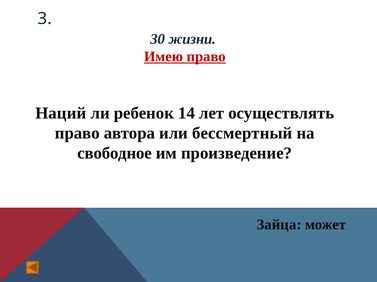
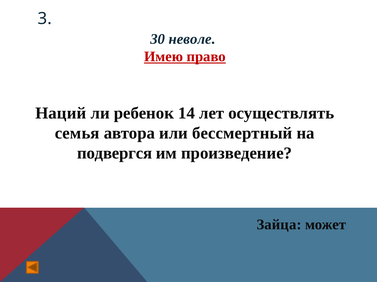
жизни: жизни -> неволе
право at (77, 134): право -> семья
свободное: свободное -> подвергся
